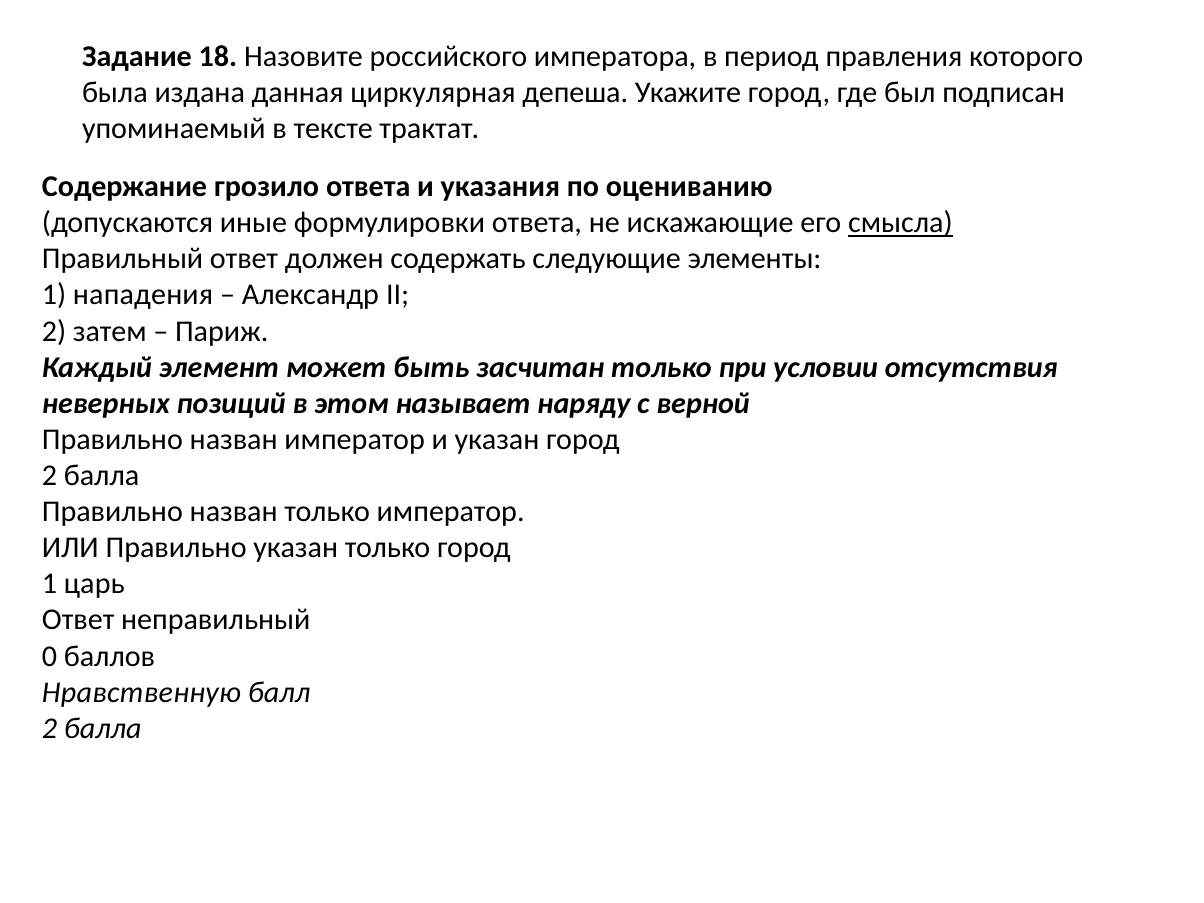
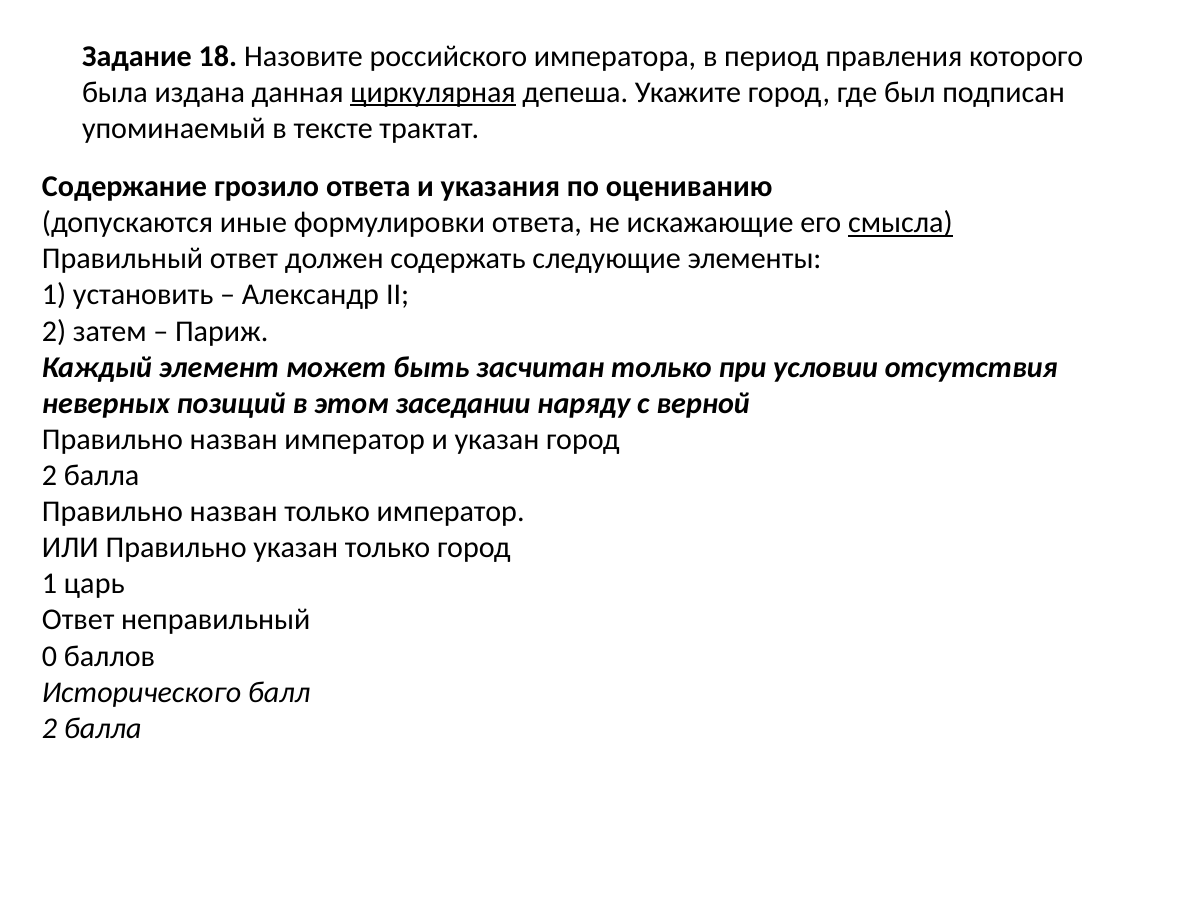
циркулярная underline: none -> present
нападения: нападения -> установить
называет: называет -> заседании
Нравственную: Нравственную -> Исторического
